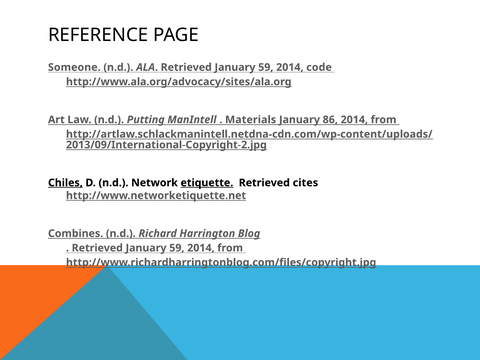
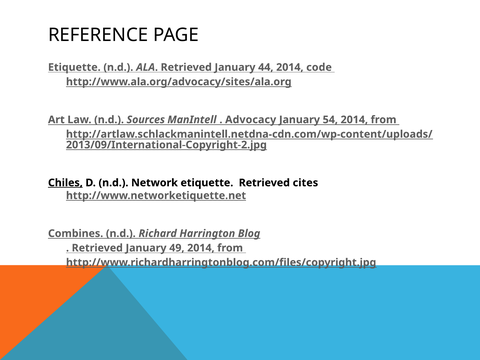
Someone at (74, 67): Someone -> Etiquette
ALA Retrieved January 59: 59 -> 44
Putting: Putting -> Sources
Materials: Materials -> Advocacy
86: 86 -> 54
etiquette at (207, 183) underline: present -> none
59 at (177, 248): 59 -> 49
